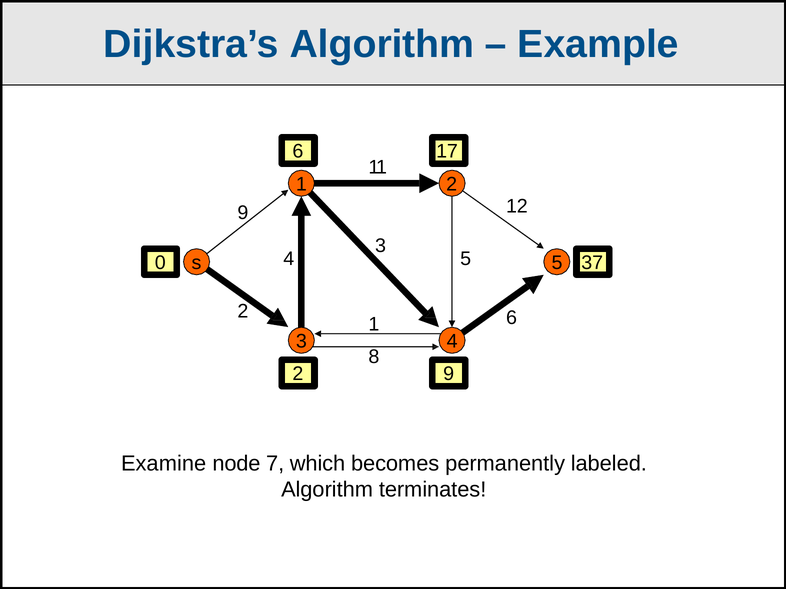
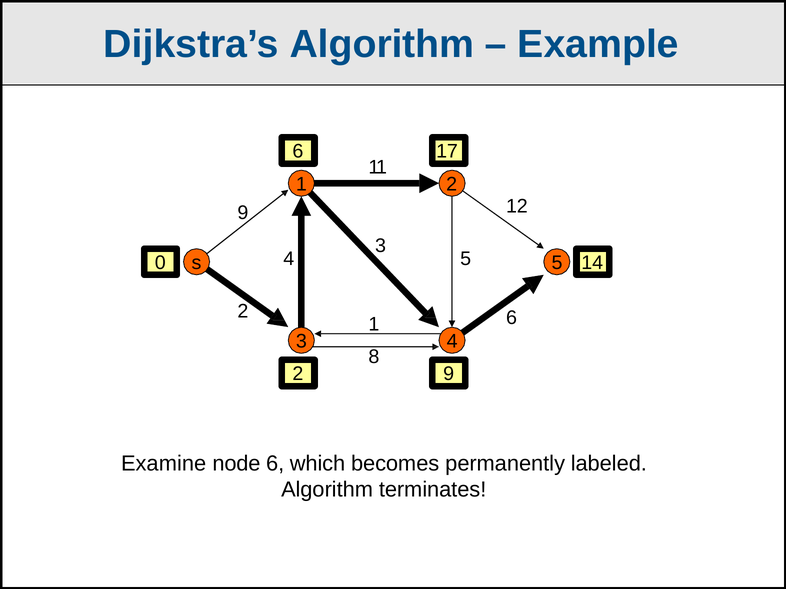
37: 37 -> 14
node 7: 7 -> 6
